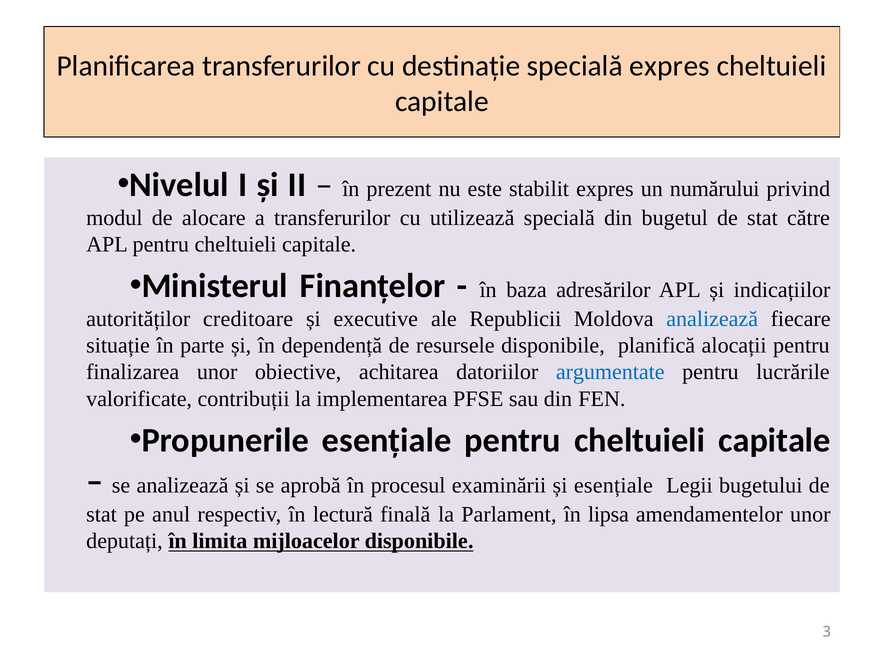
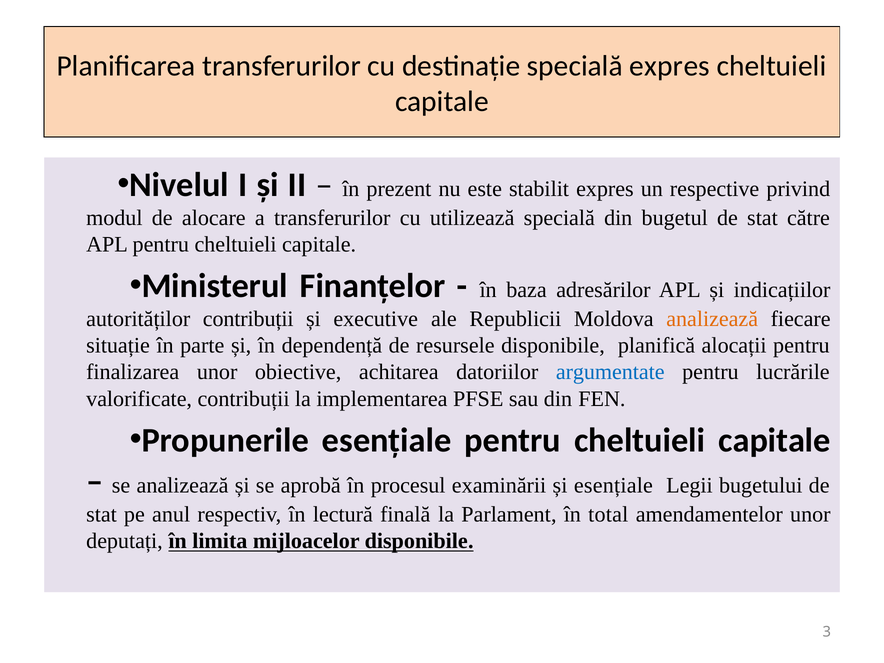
numărului: numărului -> respective
autorităților creditoare: creditoare -> contribuții
analizează at (712, 319) colour: blue -> orange
lipsa: lipsa -> total
